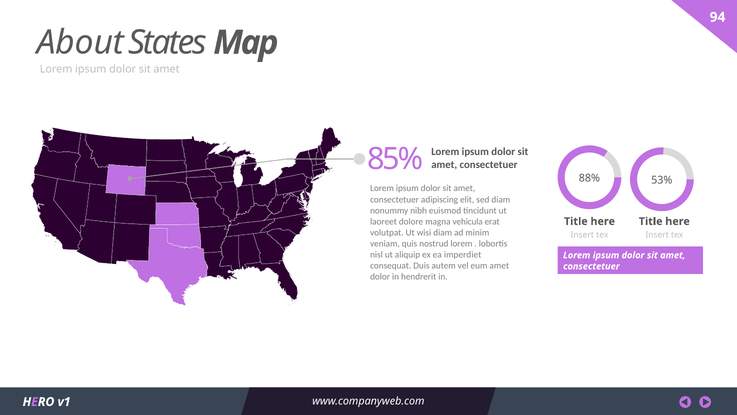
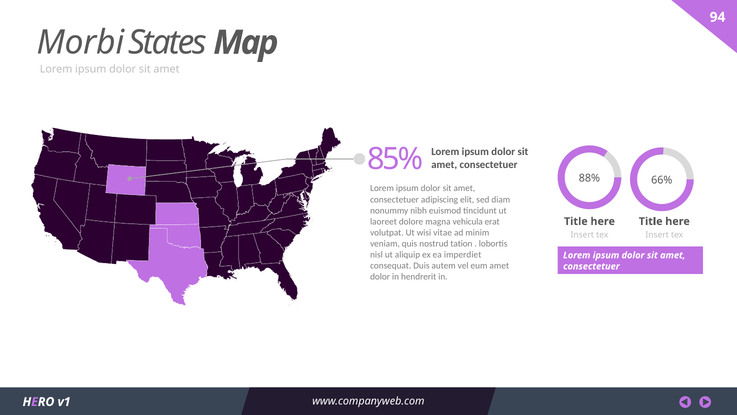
About: About -> Morbi
53%: 53% -> 66%
wisi diam: diam -> vitae
nostrud lorem: lorem -> tation
